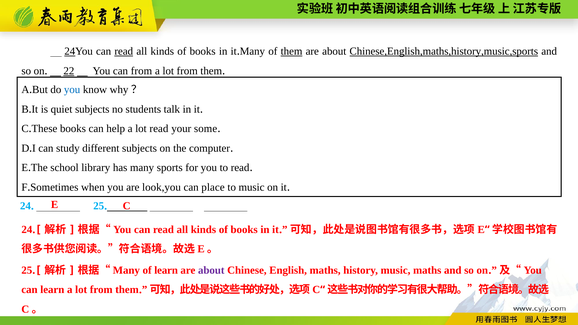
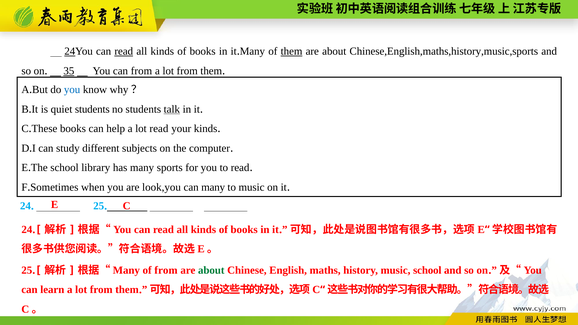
Chinese,English,maths,history,music,sports underline: present -> none
22: 22 -> 35
quiet subjects: subjects -> students
talk underline: none -> present
your some: some -> kinds
can place: place -> many
of learn: learn -> from
about at (211, 270) colour: purple -> green
music maths: maths -> school
